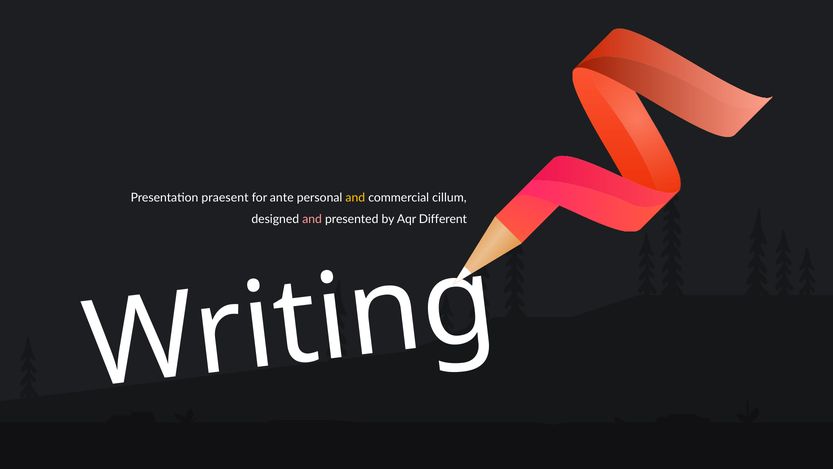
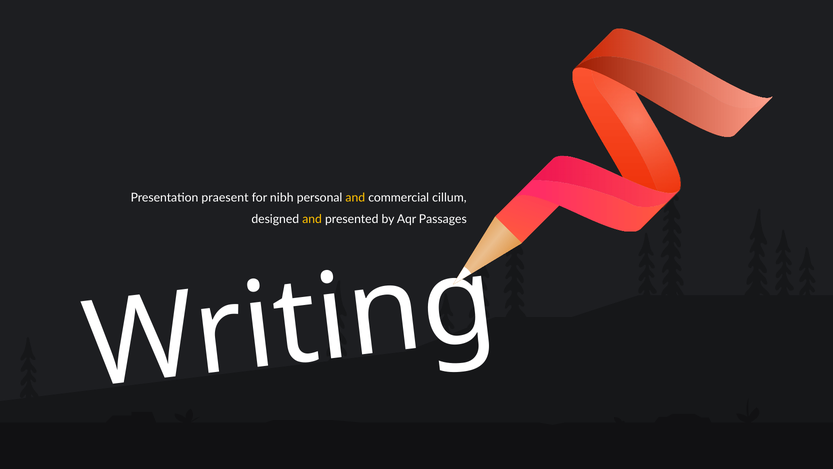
ante: ante -> nibh
and at (312, 219) colour: pink -> yellow
Different: Different -> Passages
